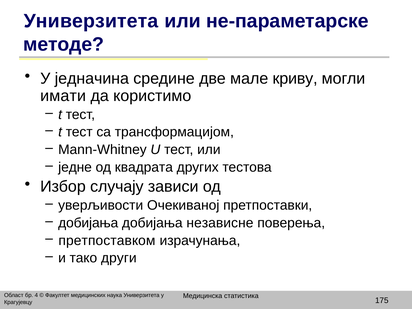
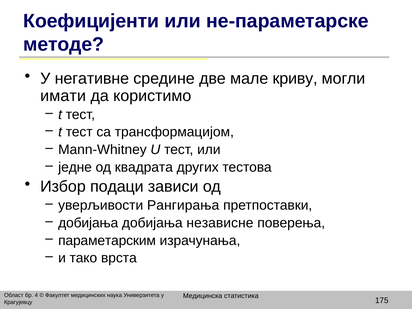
Универзитета at (91, 21): Универзитета -> Коефицијенти
једначина: једначина -> негативне
случају: случају -> подаци
Очекиваној: Очекиваној -> Рангирања
претпоставком: претпоставком -> параметарским
други: други -> врста
